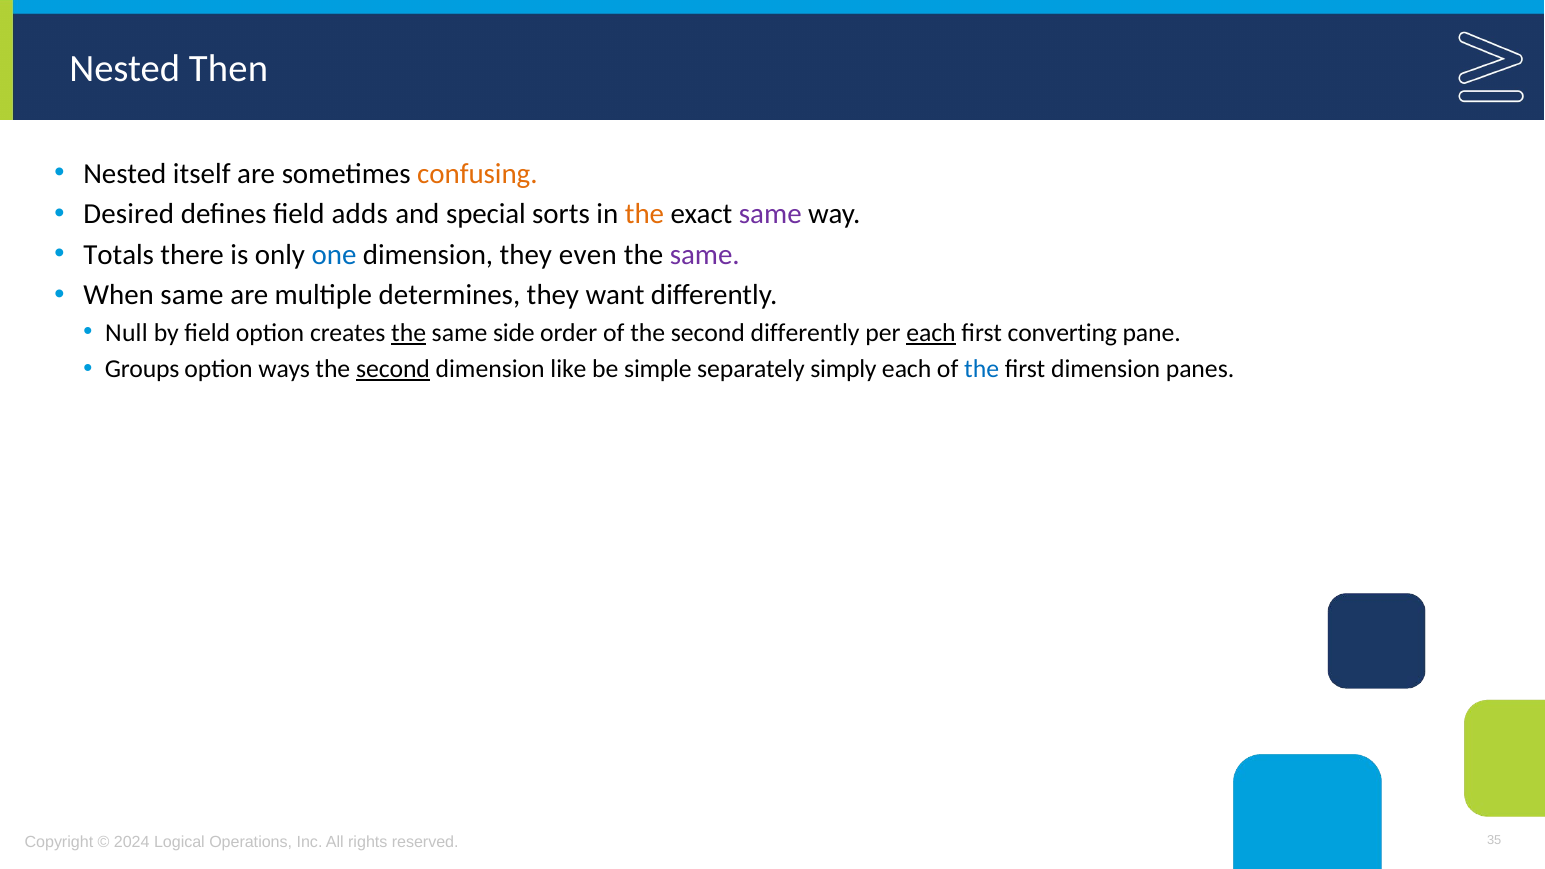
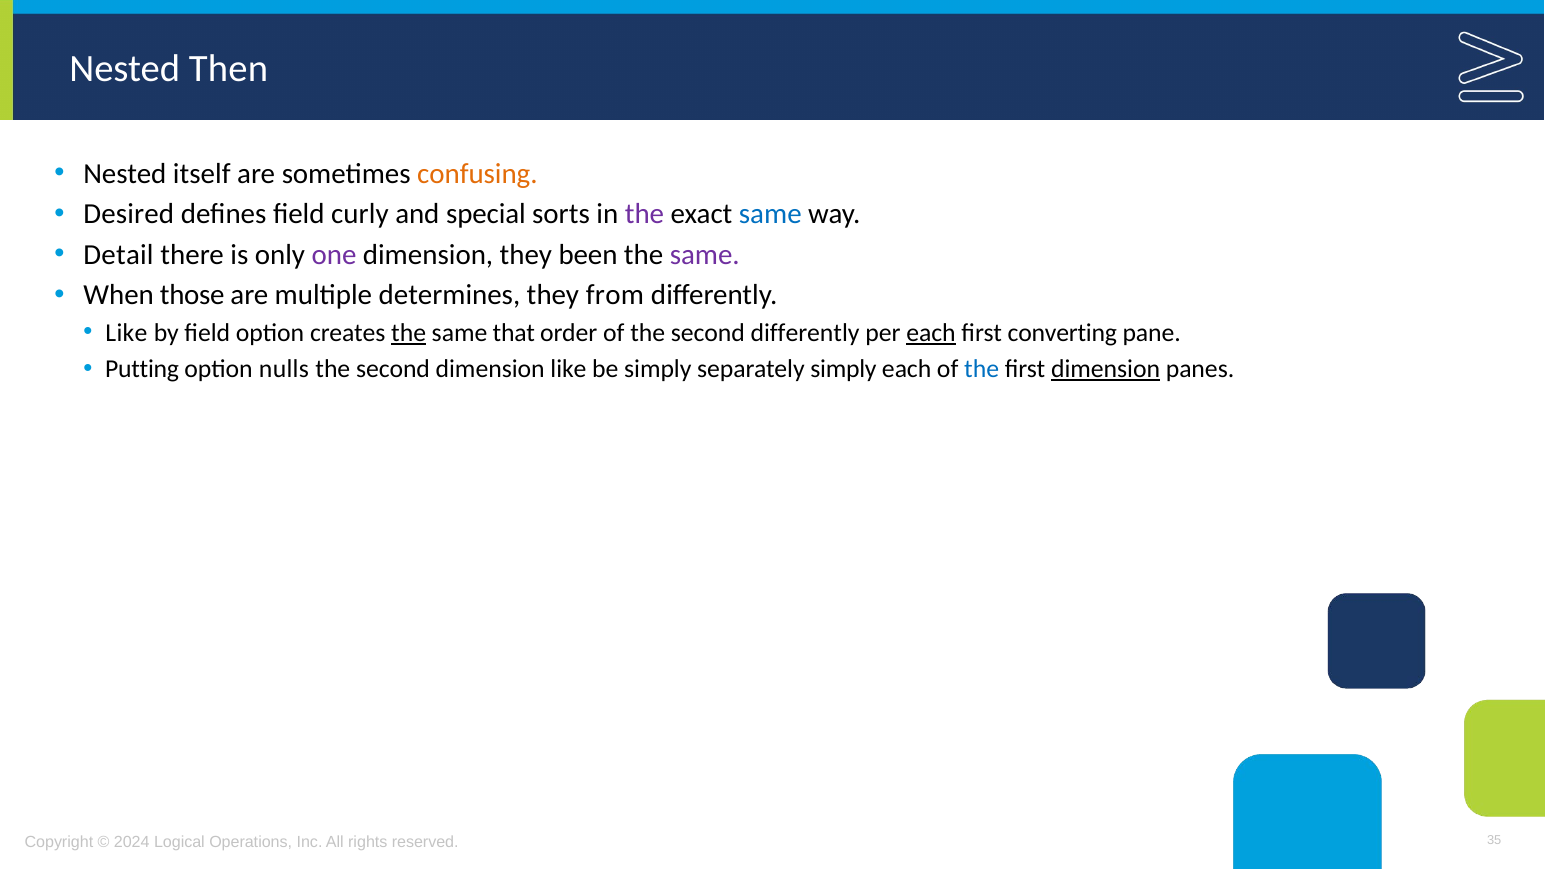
adds: adds -> curly
the at (644, 214) colour: orange -> purple
same at (770, 214) colour: purple -> blue
Totals: Totals -> Detail
one colour: blue -> purple
even: even -> been
When same: same -> those
want: want -> from
Null at (126, 333): Null -> Like
side: side -> that
Groups: Groups -> Putting
ways: ways -> nulls
second at (393, 369) underline: present -> none
be simple: simple -> simply
dimension at (1106, 369) underline: none -> present
